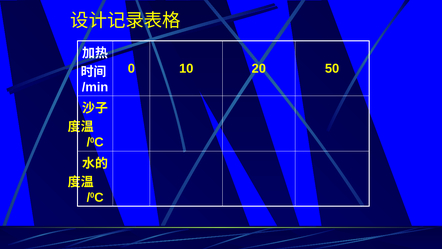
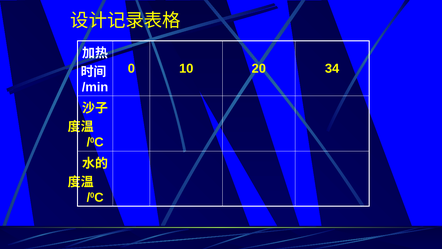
50: 50 -> 34
